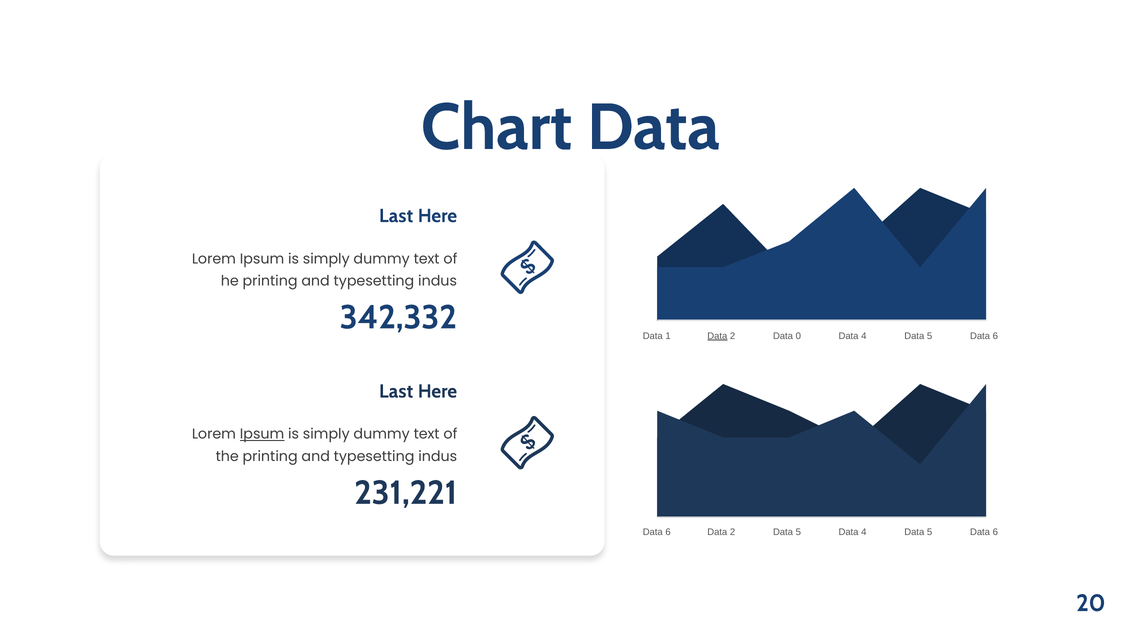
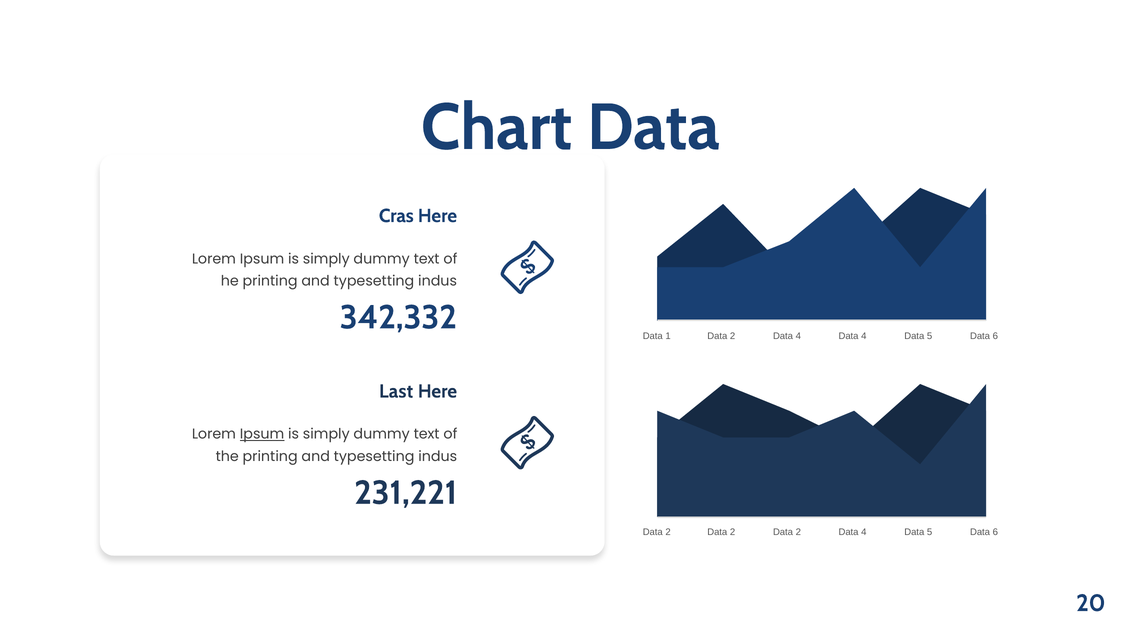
Last at (396, 216): Last -> Cras
Data at (717, 336) underline: present -> none
0 at (798, 336): 0 -> 4
6 at (668, 532): 6 -> 2
5 at (798, 532): 5 -> 2
